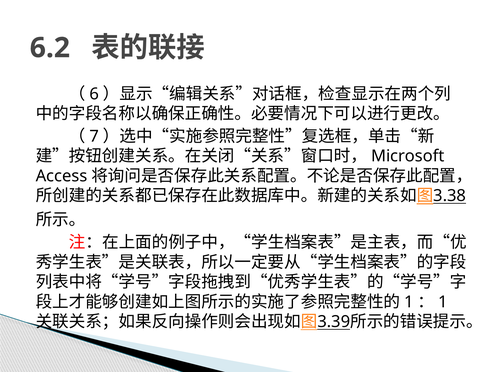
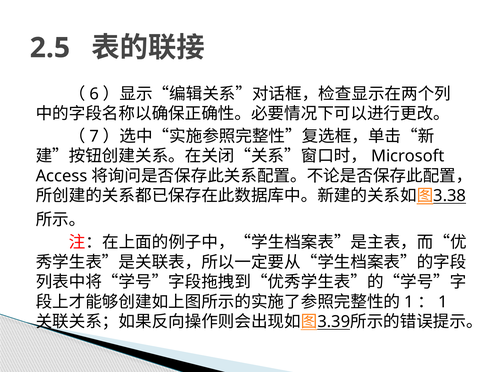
6.2: 6.2 -> 2.5
